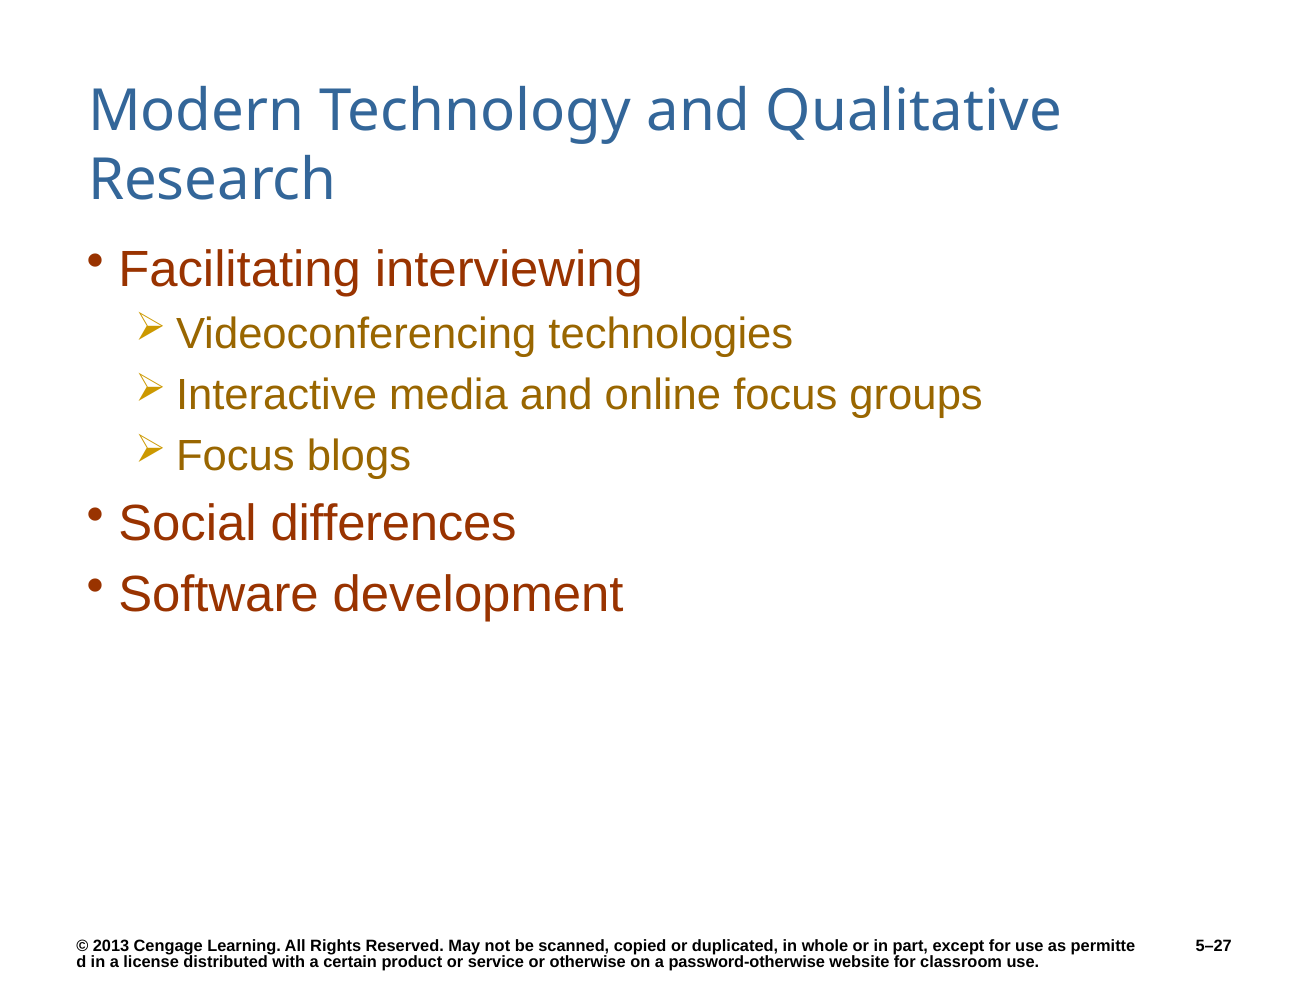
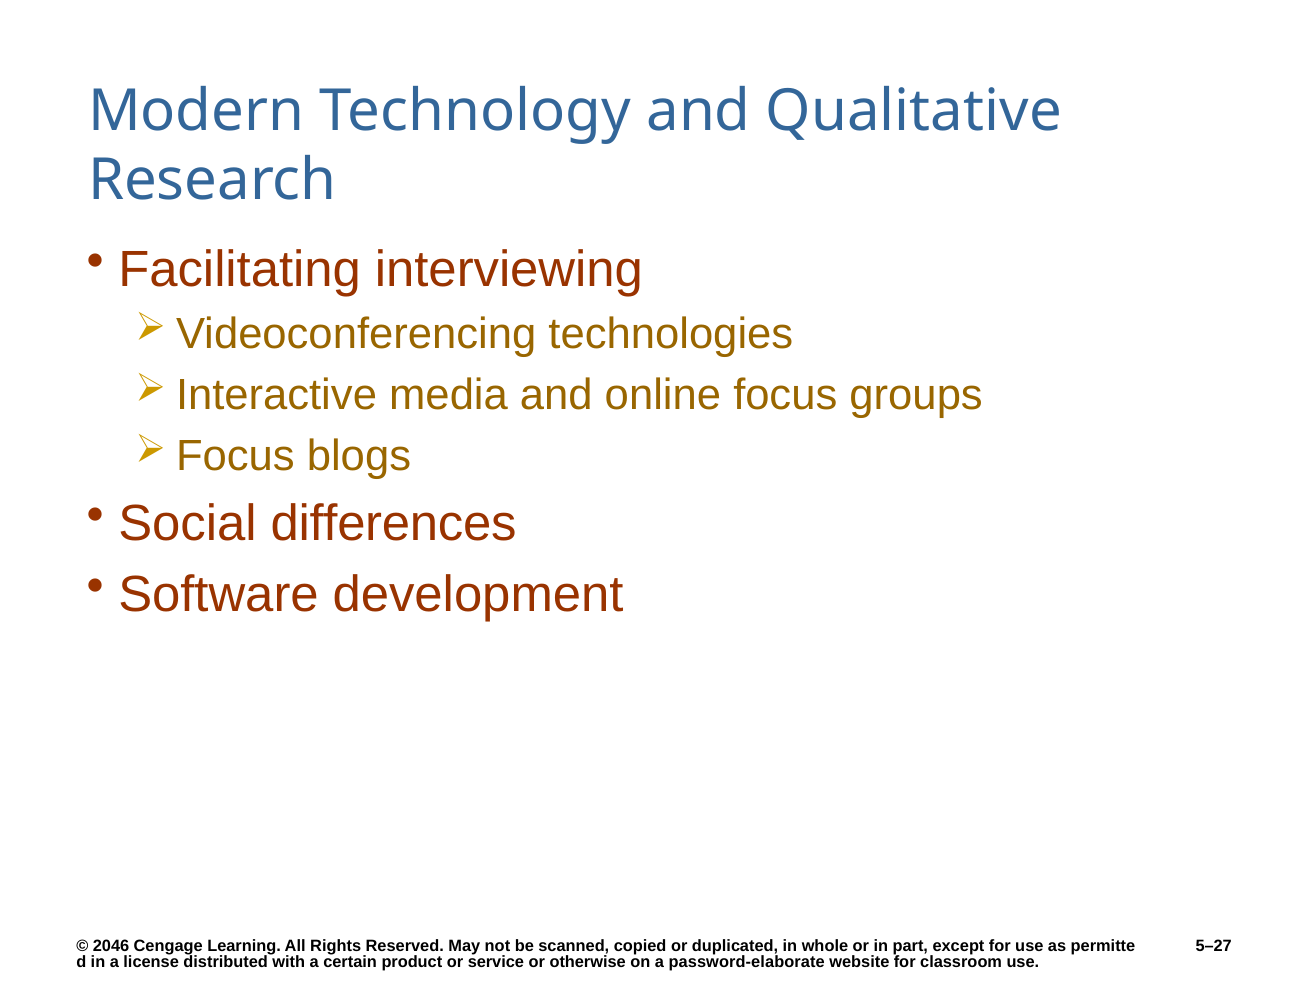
2013: 2013 -> 2046
password-otherwise: password-otherwise -> password-elaborate
